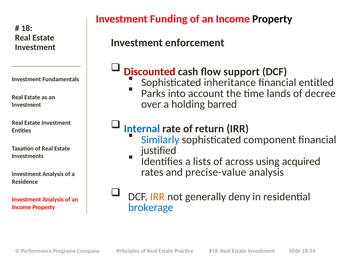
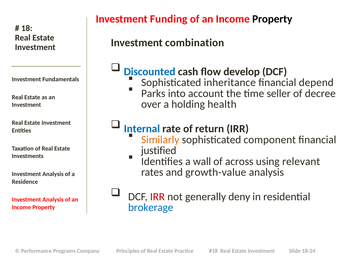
enforcement: enforcement -> combination
Discounted colour: red -> blue
support: support -> develop
entitled: entitled -> depend
lands: lands -> seller
barred: barred -> health
Similarly colour: blue -> orange
lists: lists -> wall
acquired: acquired -> relevant
precise-value: precise-value -> growth-value
IRR at (157, 196) colour: orange -> red
